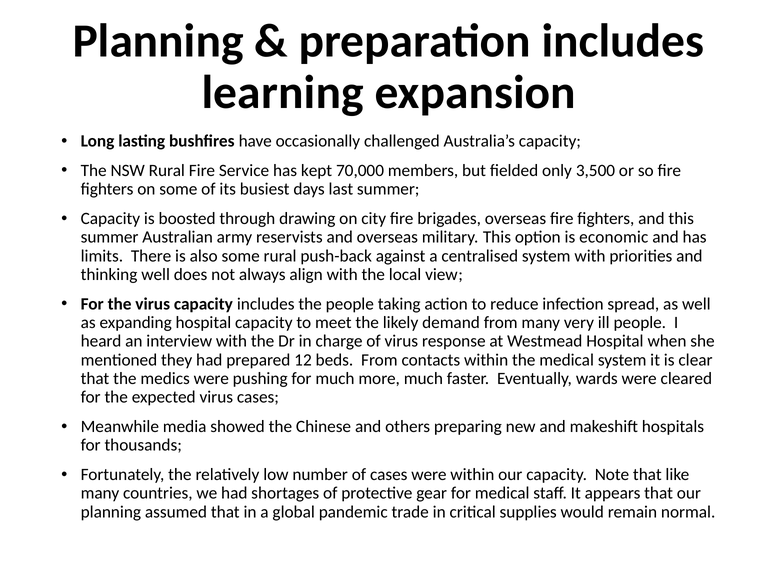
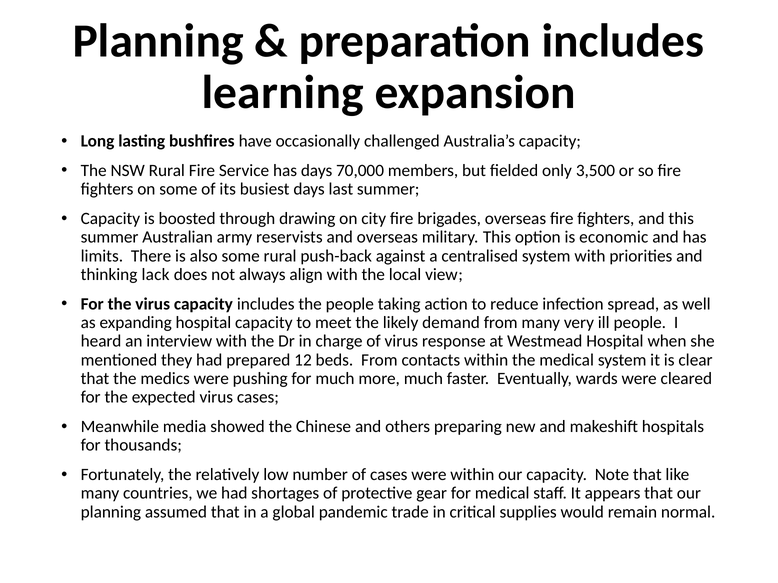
has kept: kept -> days
thinking well: well -> lack
